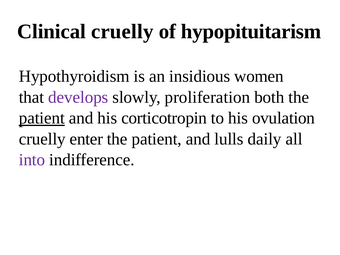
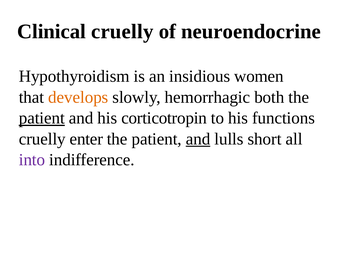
hypopituitarism: hypopituitarism -> neuroendocrine
develops colour: purple -> orange
proliferation: proliferation -> hemorrhagic
ovulation: ovulation -> functions
and at (198, 139) underline: none -> present
daily: daily -> short
